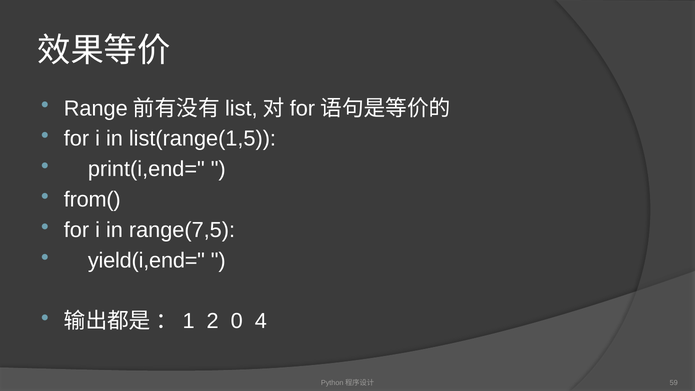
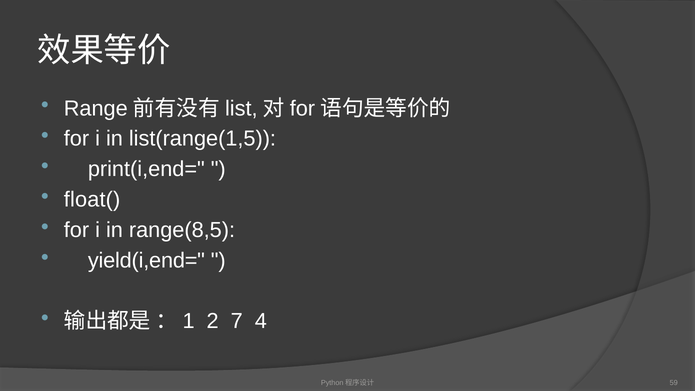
from(: from( -> float(
range(7,5: range(7,5 -> range(8,5
0: 0 -> 7
